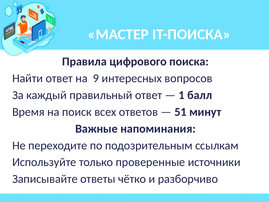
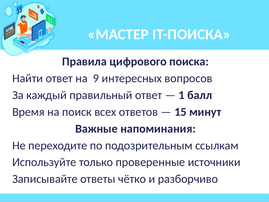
51: 51 -> 15
